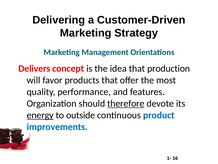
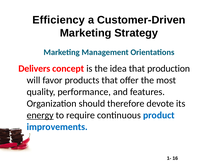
Delivering: Delivering -> Efficiency
therefore underline: present -> none
outside: outside -> require
